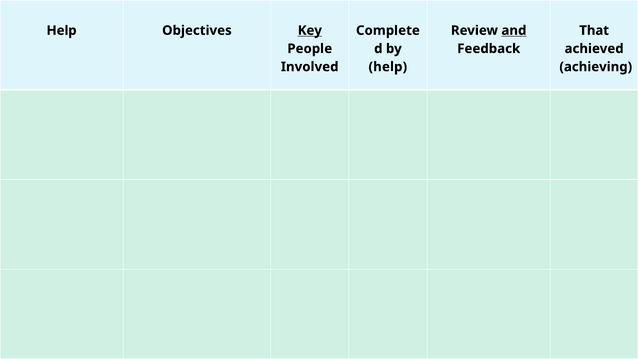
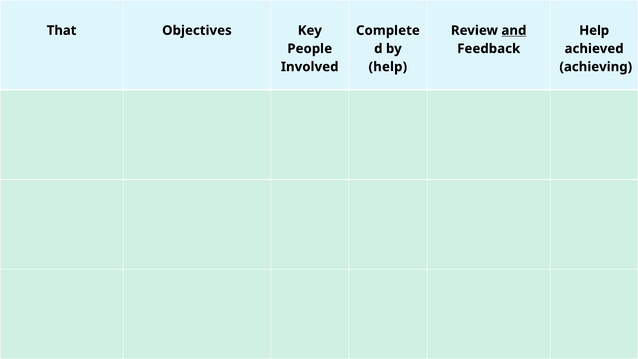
Help at (62, 30): Help -> That
Key underline: present -> none
That at (594, 30): That -> Help
